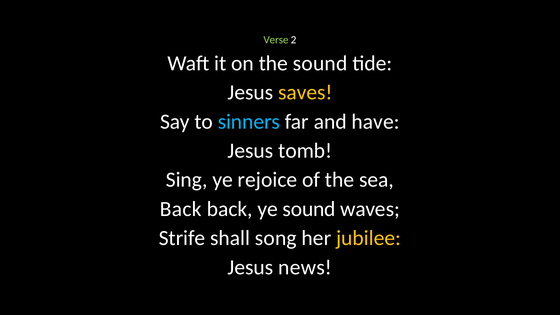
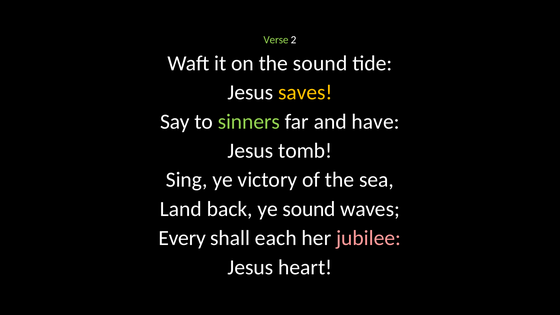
sinners colour: light blue -> light green
rejoice: rejoice -> victory
Back at (181, 209): Back -> Land
Strife: Strife -> Every
song: song -> each
jubilee colour: yellow -> pink
news: news -> heart
